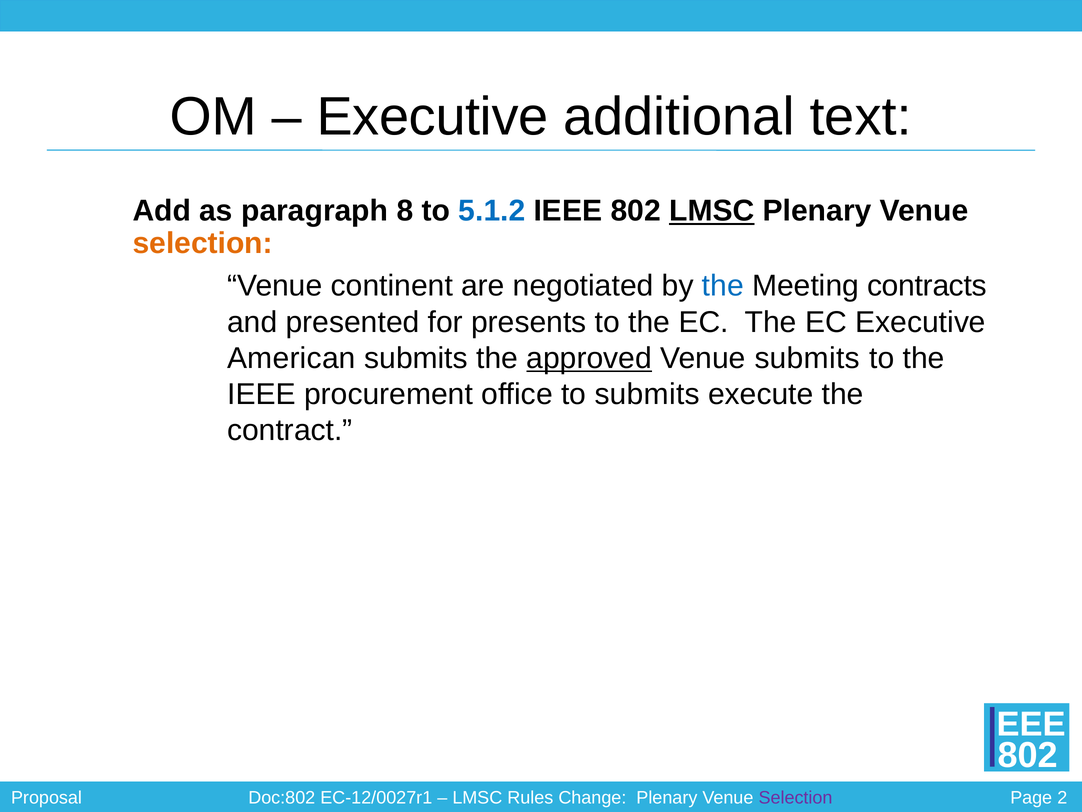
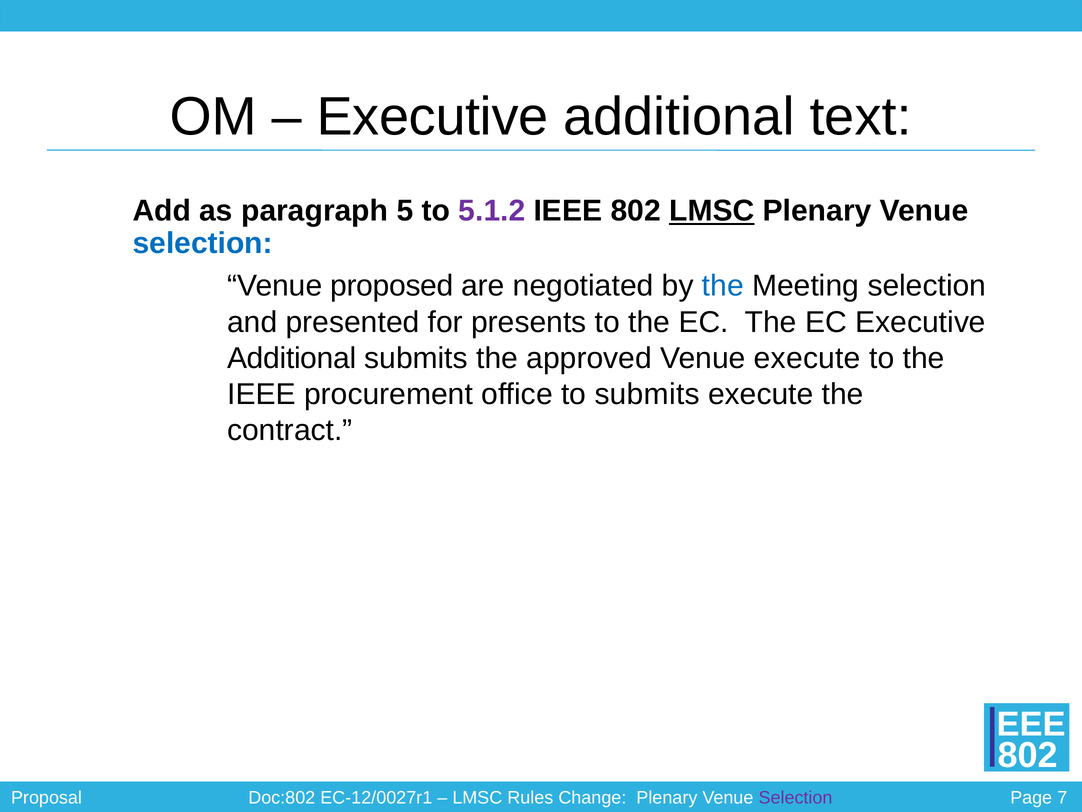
8: 8 -> 5
5.1.2 colour: blue -> purple
selection at (203, 243) colour: orange -> blue
continent: continent -> proposed
Meeting contracts: contracts -> selection
American at (291, 358): American -> Additional
approved underline: present -> none
Venue submits: submits -> execute
2: 2 -> 7
